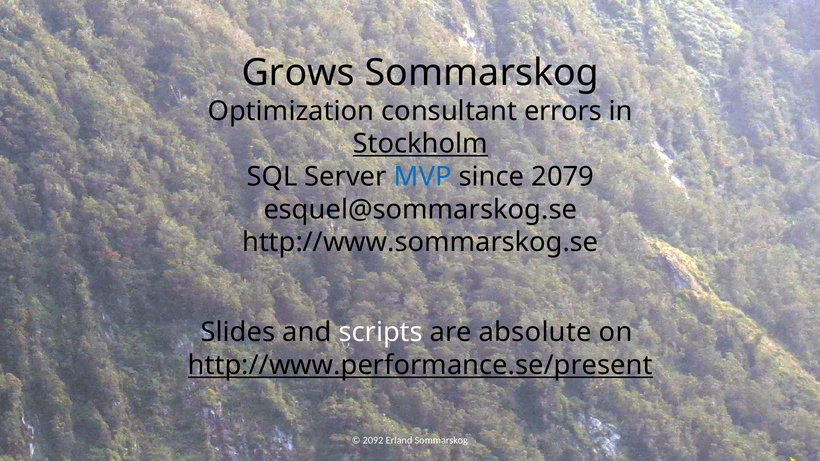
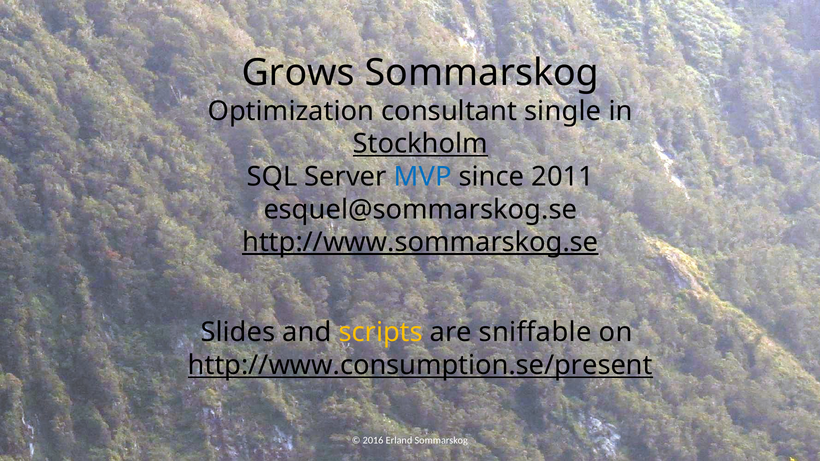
errors: errors -> single
2079: 2079 -> 2011
http://www.sommarskog.se underline: none -> present
scripts colour: white -> yellow
absolute: absolute -> sniffable
http://www.performance.se/present: http://www.performance.se/present -> http://www.consumption.se/present
2092: 2092 -> 2016
